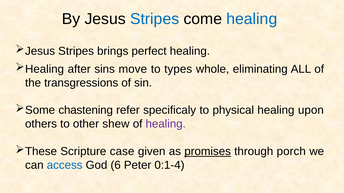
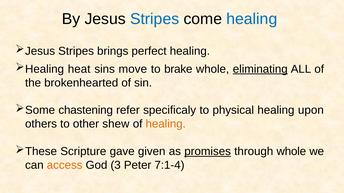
after: after -> heat
types: types -> brake
eliminating underline: none -> present
transgressions: transgressions -> brokenhearted
healing at (166, 124) colour: purple -> orange
case: case -> gave
through porch: porch -> whole
access colour: blue -> orange
6: 6 -> 3
0:1-4: 0:1-4 -> 7:1-4
